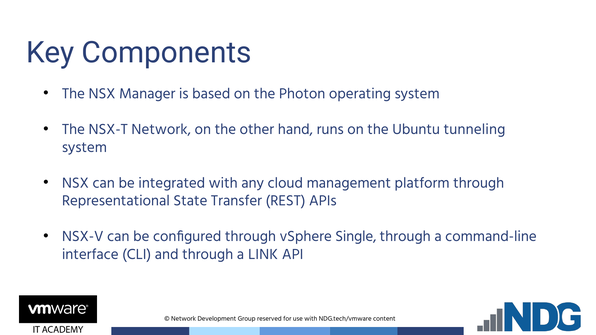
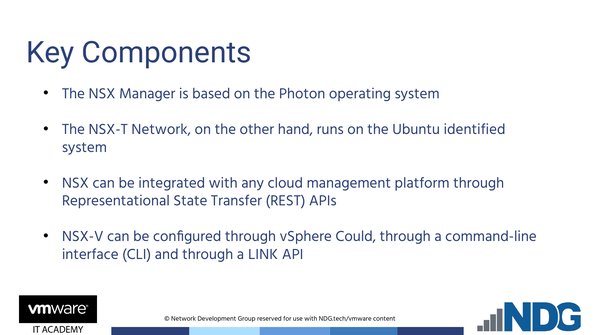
tunneling: tunneling -> identified
Single: Single -> Could
